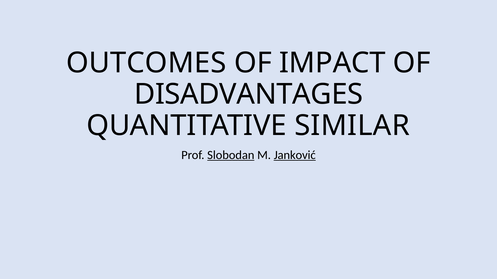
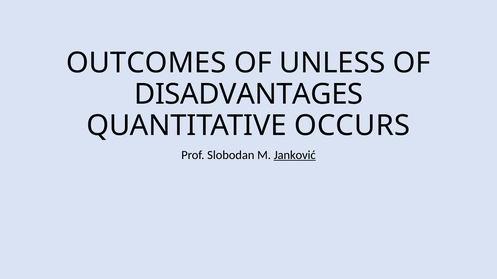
IMPACT: IMPACT -> UNLESS
SIMILAR: SIMILAR -> OCCURS
Slobodan underline: present -> none
